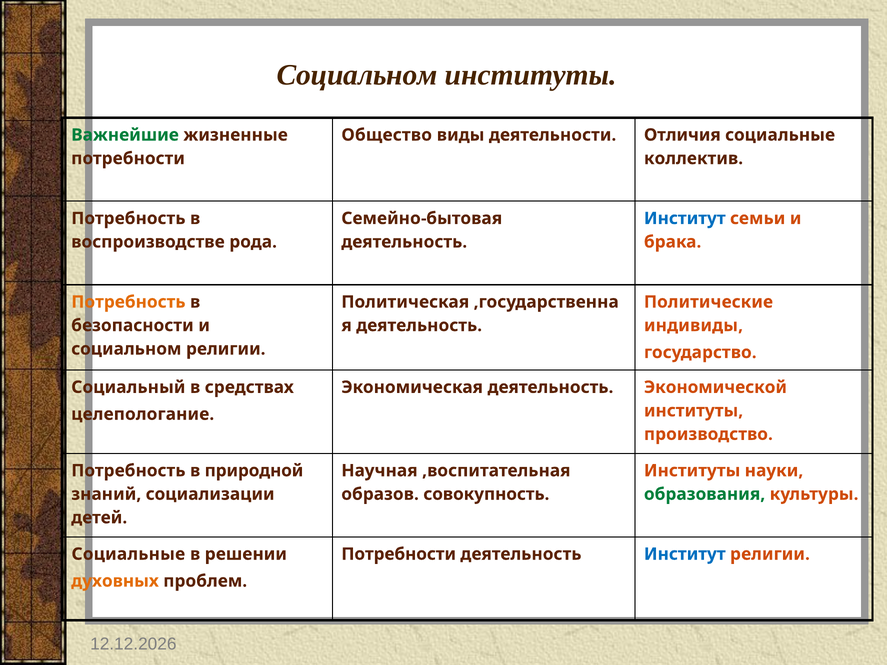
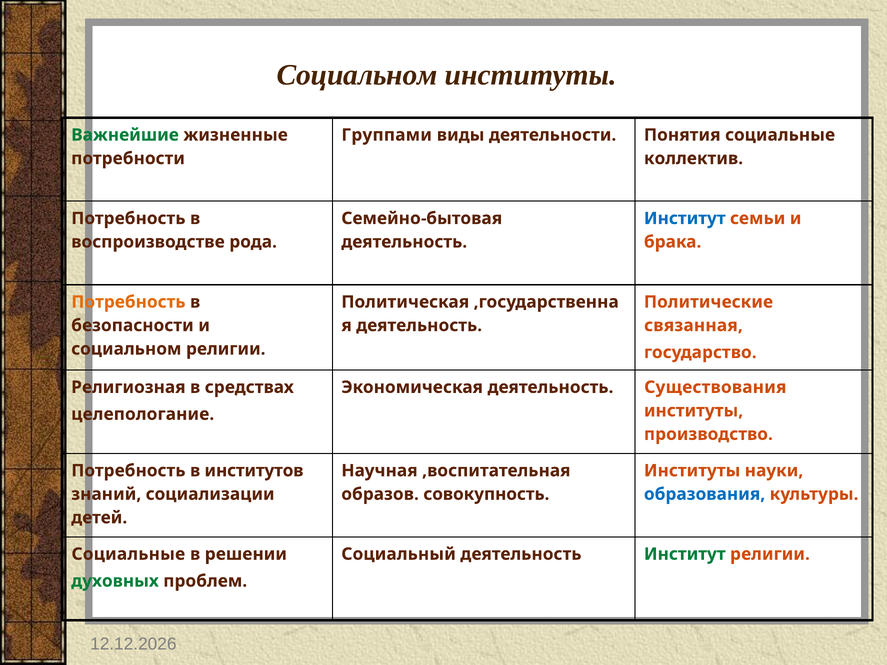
Общество: Общество -> Группами
Отличия: Отличия -> Понятия
индивиды: индивиды -> связанная
Социальный: Социальный -> Религиозная
Экономической: Экономической -> Существования
природной: природной -> институтов
образования colour: green -> blue
Потребности at (399, 554): Потребности -> Социальный
Институт at (685, 554) colour: blue -> green
духовных colour: orange -> green
